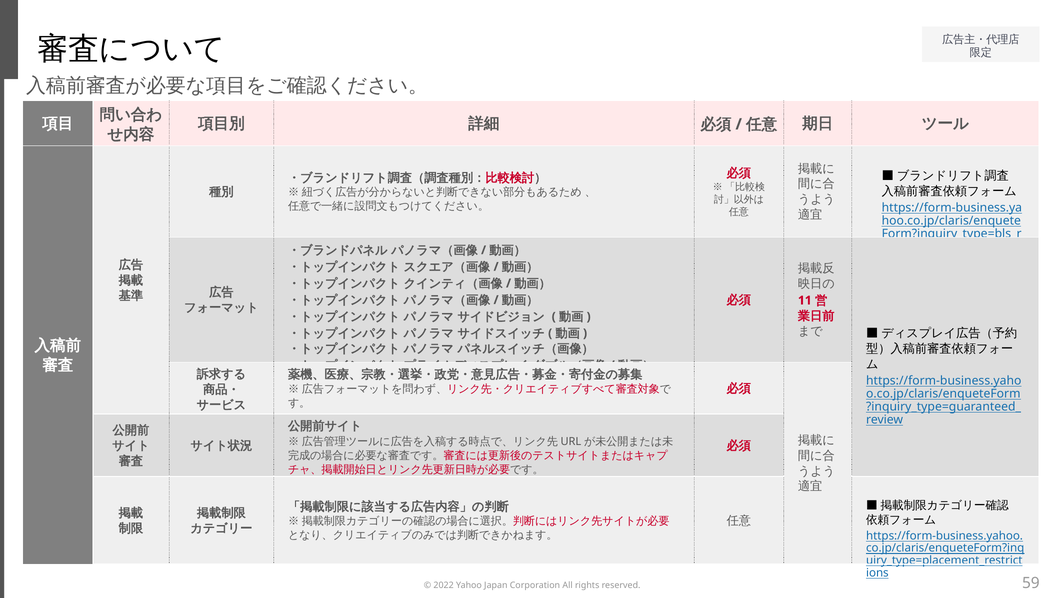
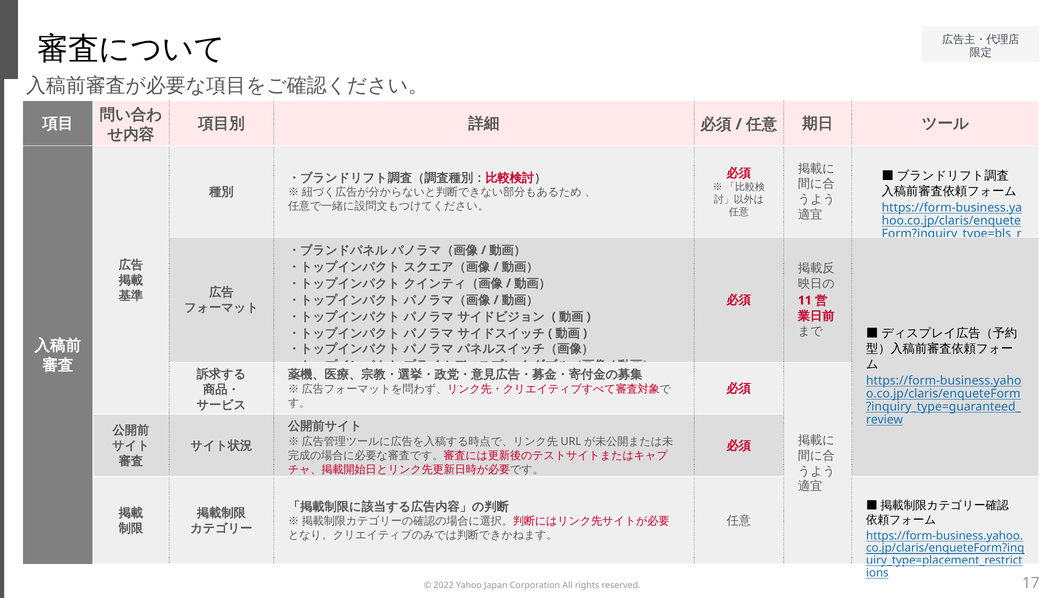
59: 59 -> 17
